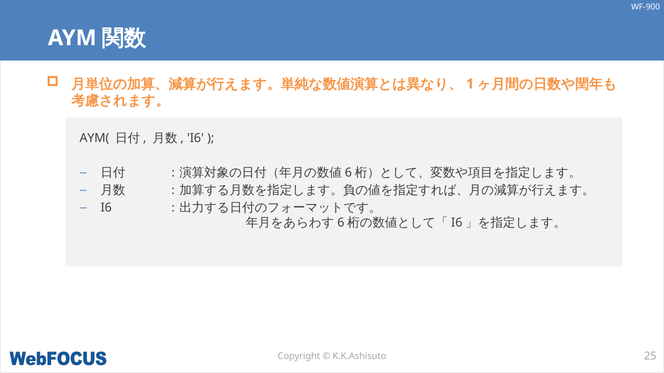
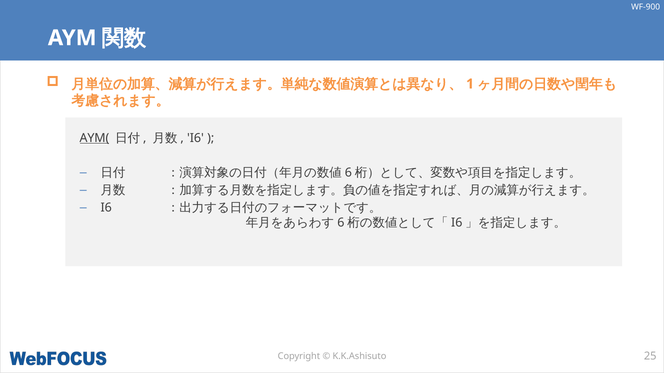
AYM( underline: none -> present
